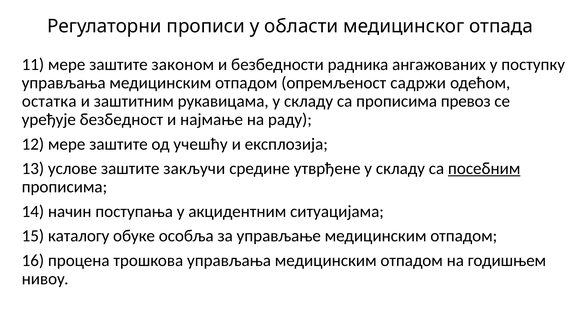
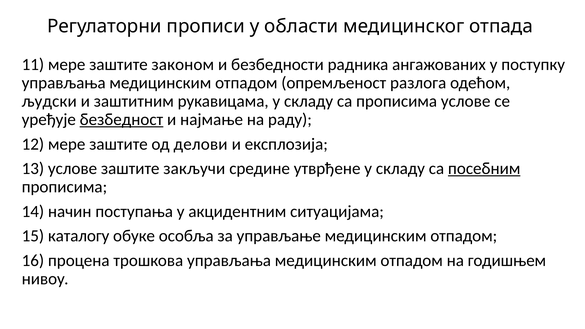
садржи: садржи -> разлога
остатка: остатка -> људски
прописима превоз: превоз -> услове
безбедност underline: none -> present
учешћу: учешћу -> делови
